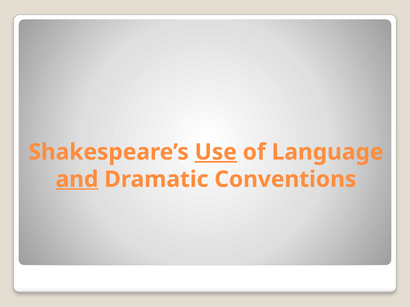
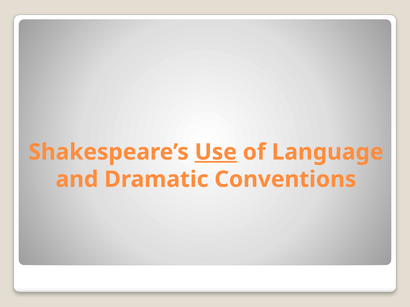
and underline: present -> none
